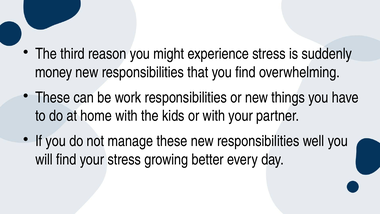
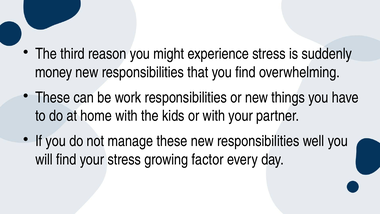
better: better -> factor
